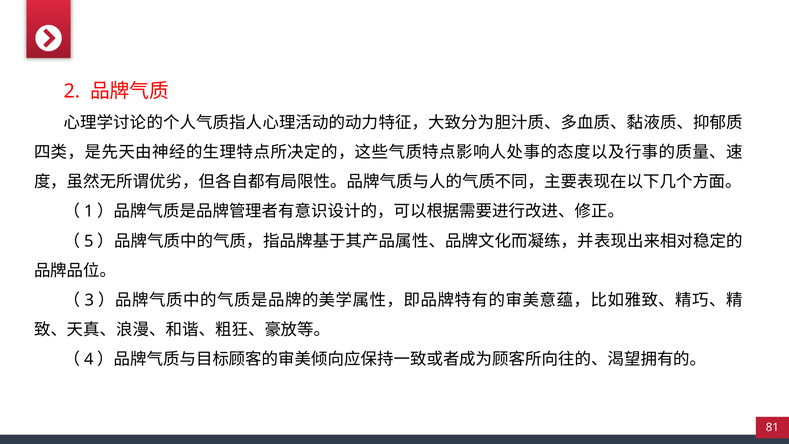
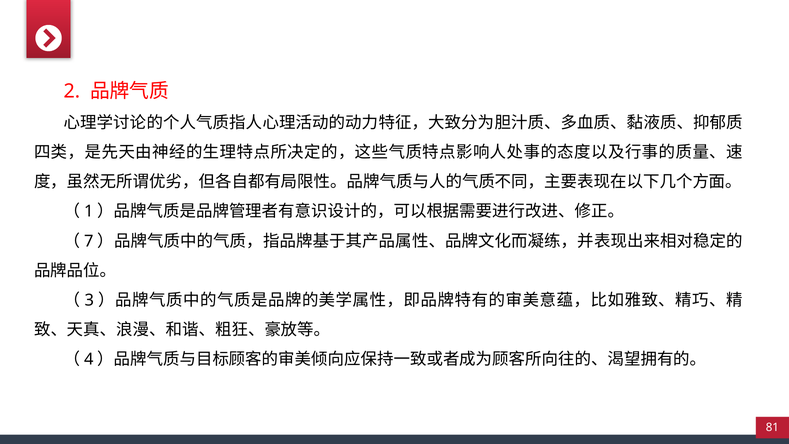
5: 5 -> 7
